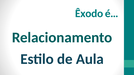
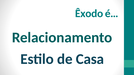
Aula: Aula -> Casa
